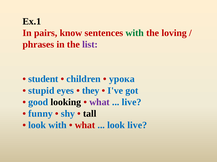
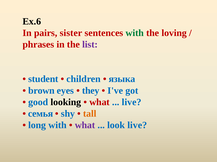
Ex.1: Ex.1 -> Ex.6
know: know -> sister
урока: урока -> языка
stupid: stupid -> brown
what at (100, 103) colour: purple -> red
funny: funny -> семья
tall colour: black -> orange
look at (37, 126): look -> long
what at (85, 126) colour: red -> purple
